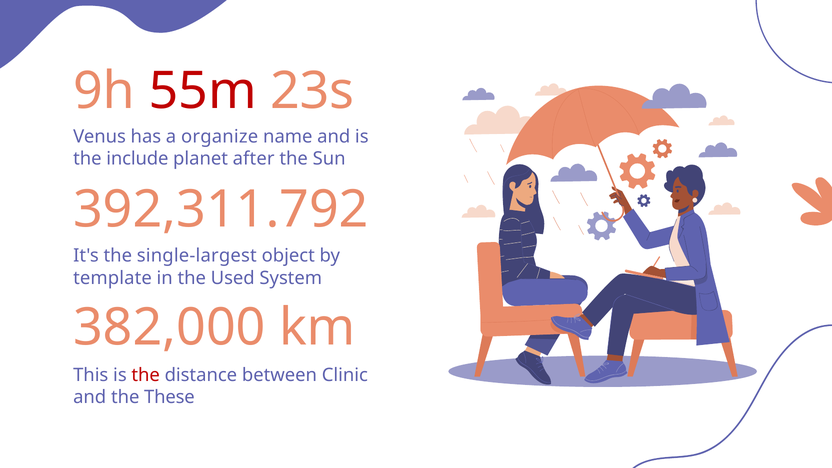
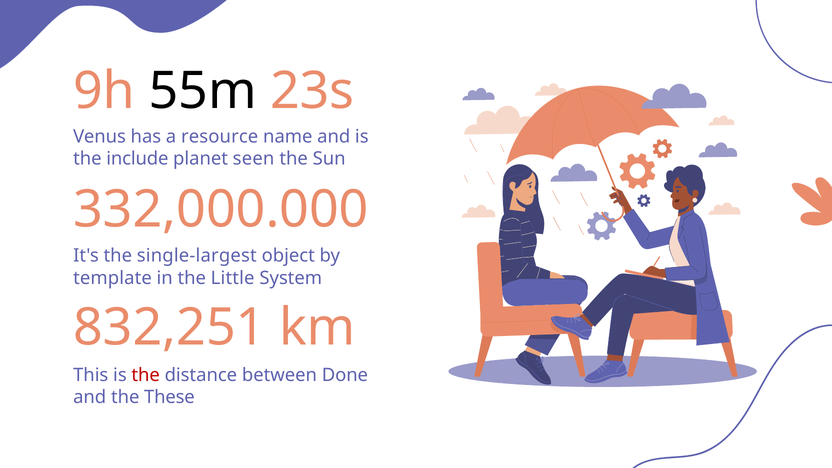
55m colour: red -> black
organize: organize -> resource
after: after -> seen
392,311.792: 392,311.792 -> 332,000.000
Used: Used -> Little
382,000: 382,000 -> 832,251
Clinic: Clinic -> Done
